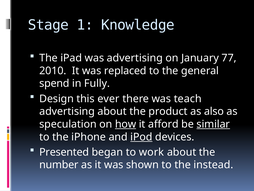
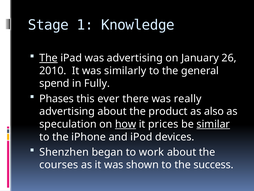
The at (49, 58) underline: none -> present
77: 77 -> 26
replaced: replaced -> similarly
Design: Design -> Phases
teach: teach -> really
afford: afford -> prices
iPod underline: present -> none
Presented: Presented -> Shenzhen
number: number -> courses
instead: instead -> success
